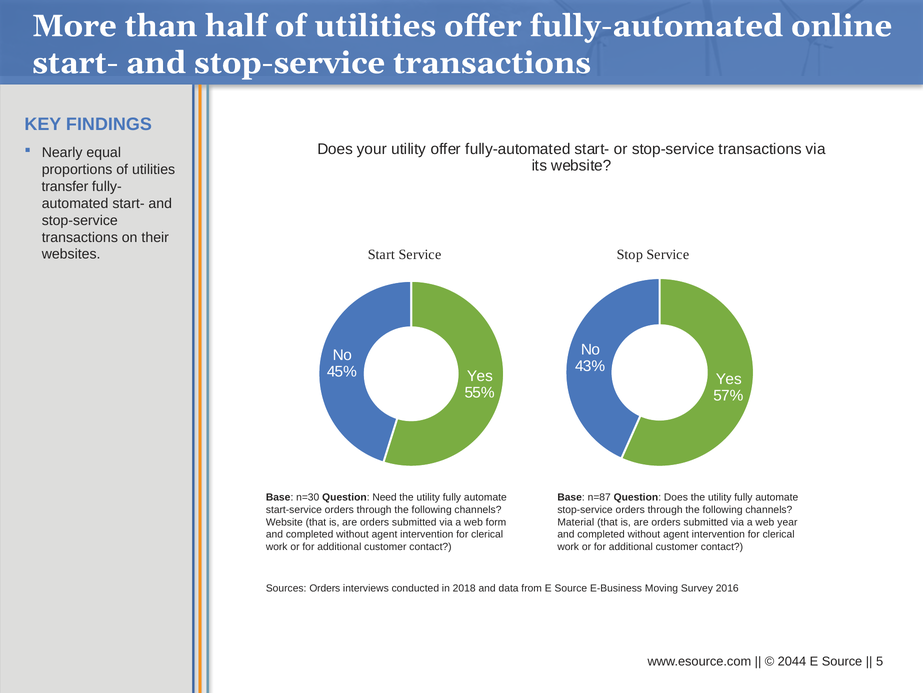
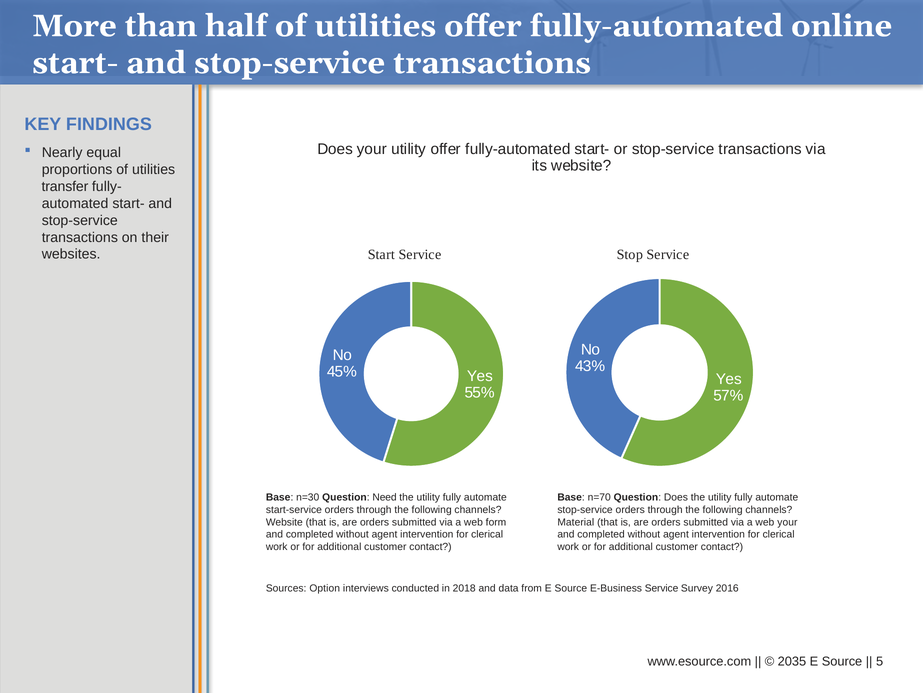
n=87: n=87 -> n=70
web year: year -> your
Sources Orders: Orders -> Option
E-Business Moving: Moving -> Service
2044: 2044 -> 2035
